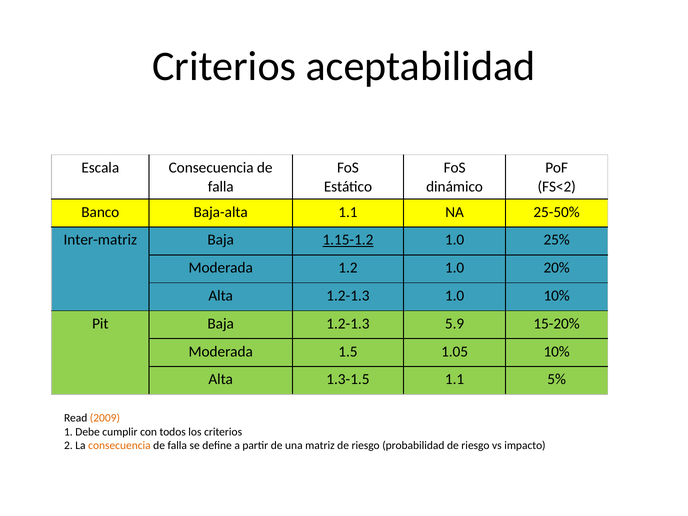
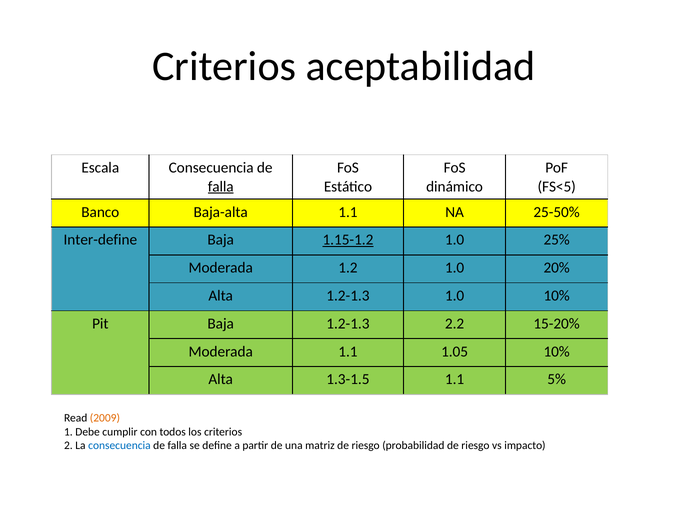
falla at (221, 186) underline: none -> present
FS<2: FS<2 -> FS<5
Inter-matriz: Inter-matriz -> Inter-define
5.9: 5.9 -> 2.2
Moderada 1.5: 1.5 -> 1.1
consecuencia at (119, 446) colour: orange -> blue
